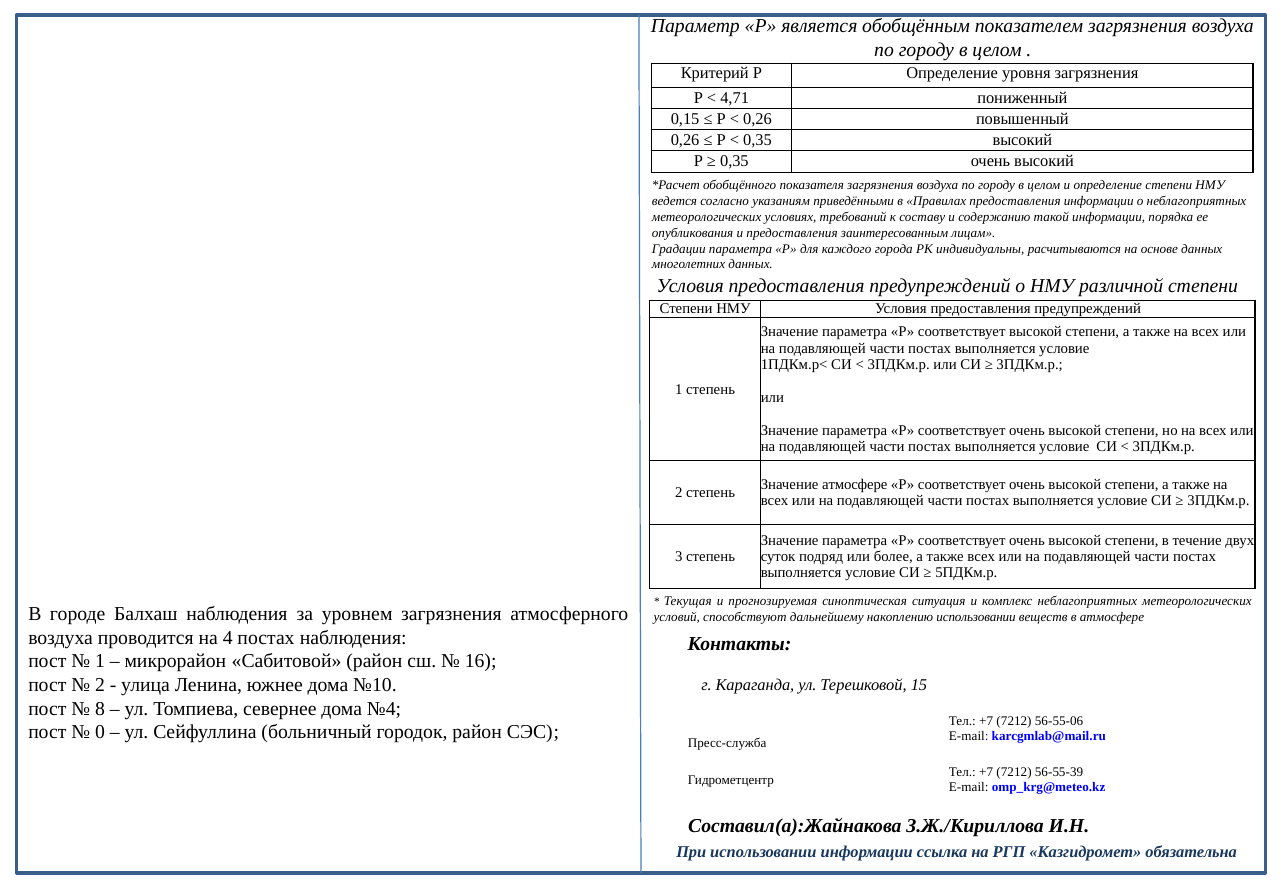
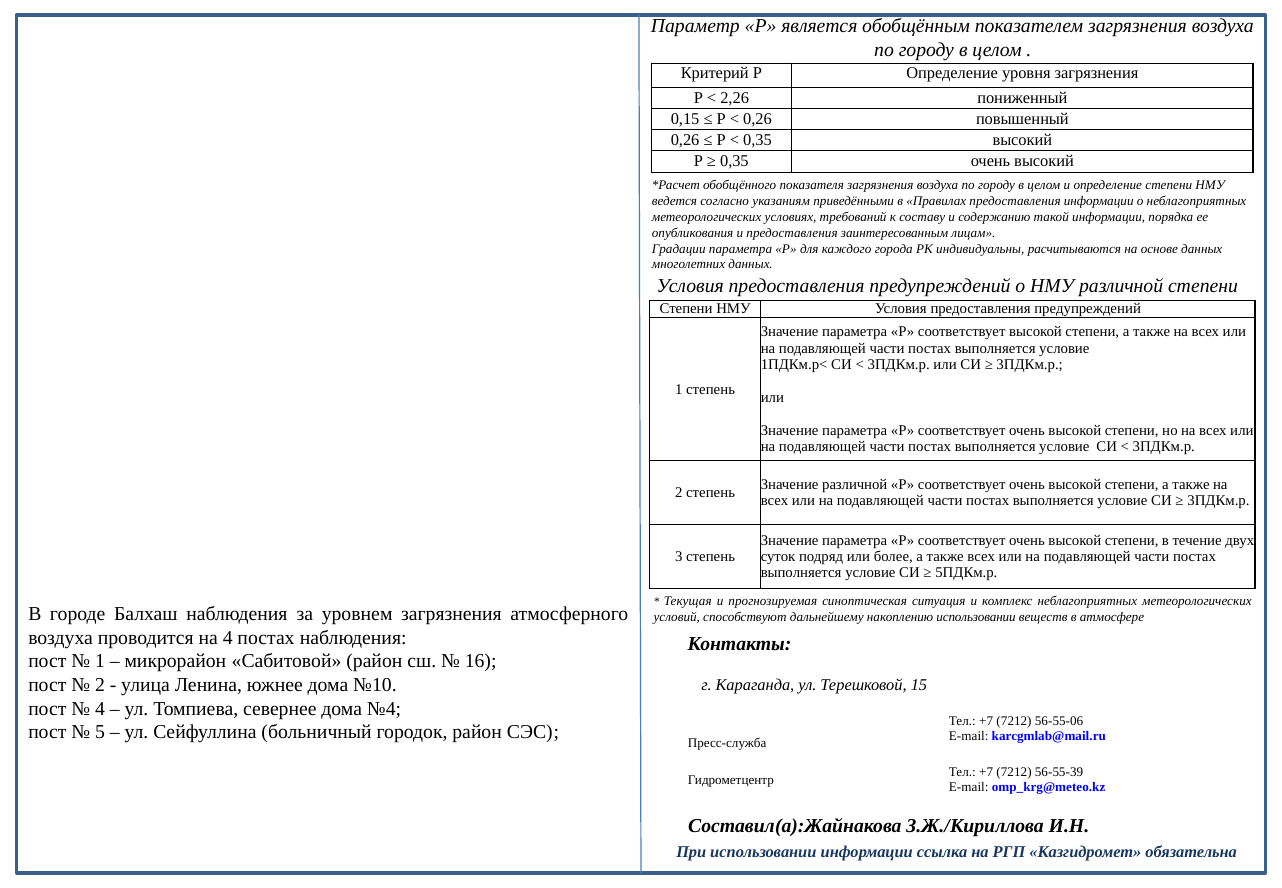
4,71: 4,71 -> 2,26
Значение атмосфере: атмосфере -> различной
8 at (100, 708): 8 -> 4
0: 0 -> 5
